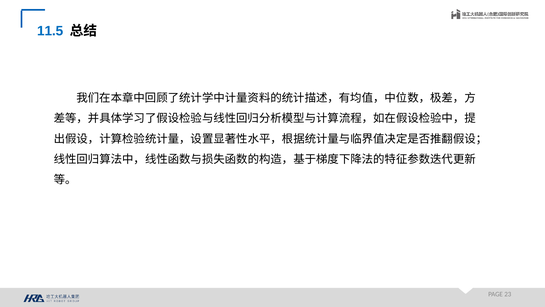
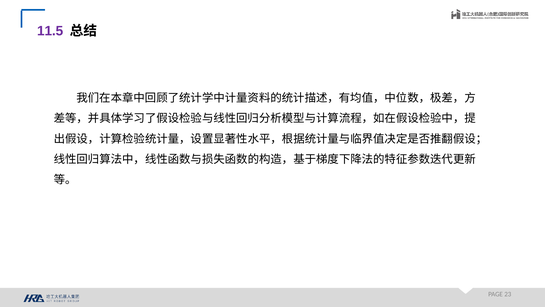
11.5 colour: blue -> purple
